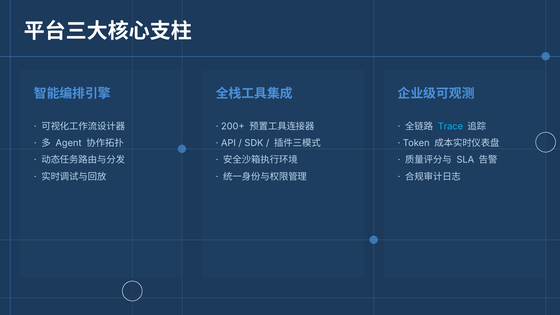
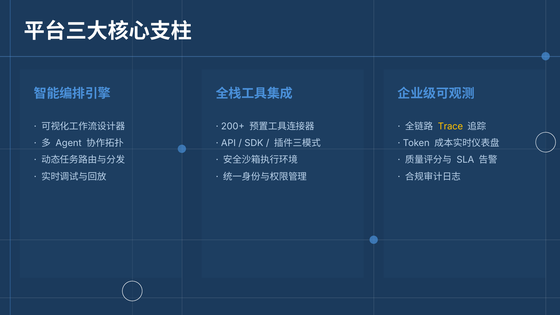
Trace colour: light blue -> yellow
